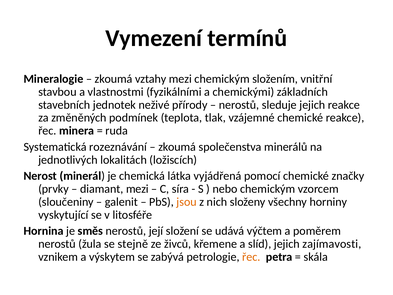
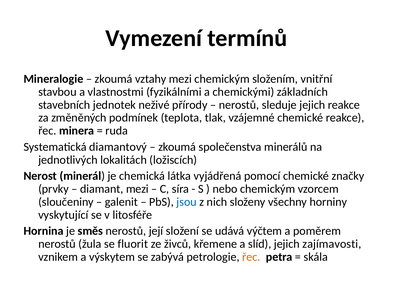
rozeznávání: rozeznávání -> diamantový
jsou colour: orange -> blue
stejně: stejně -> fluorit
